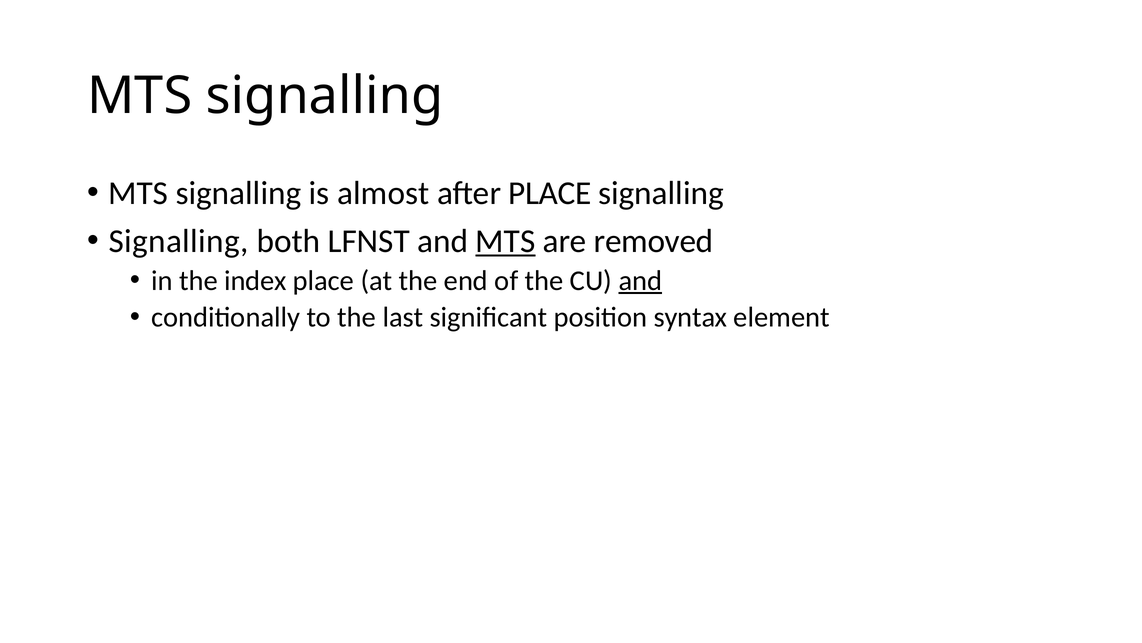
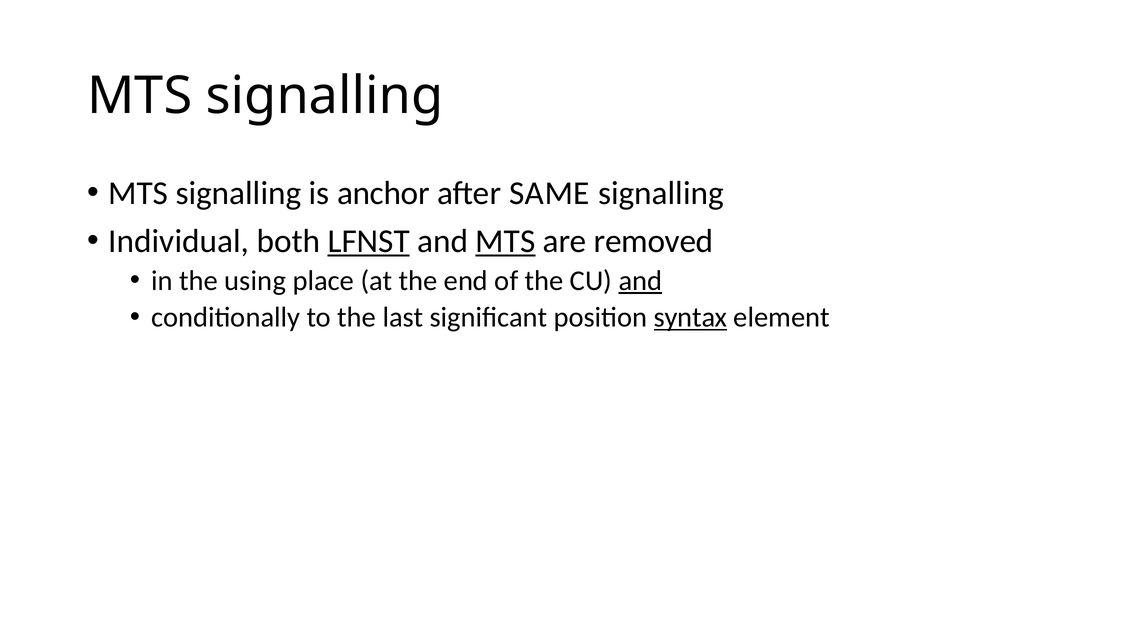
almost: almost -> anchor
after PLACE: PLACE -> SAME
Signalling at (179, 241): Signalling -> Individual
LFNST underline: none -> present
index: index -> using
syntax underline: none -> present
